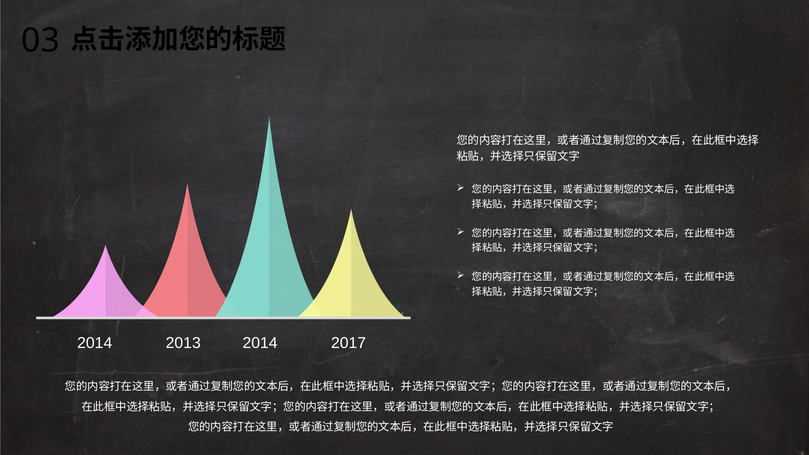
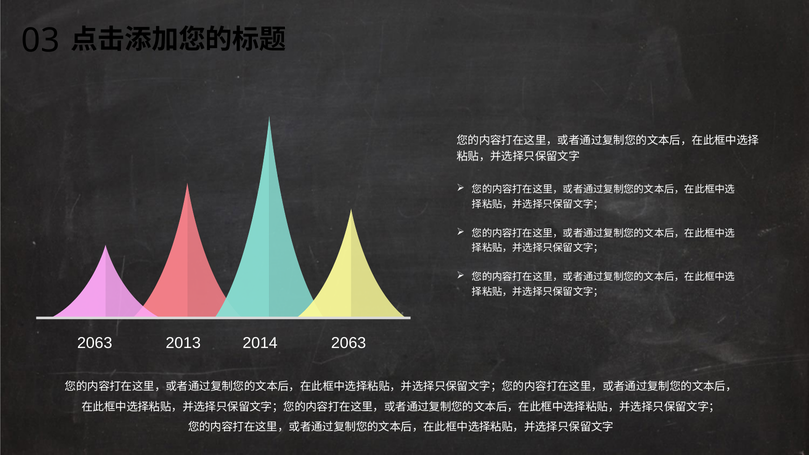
2014 at (95, 343): 2014 -> 2063
2014 2017: 2017 -> 2063
